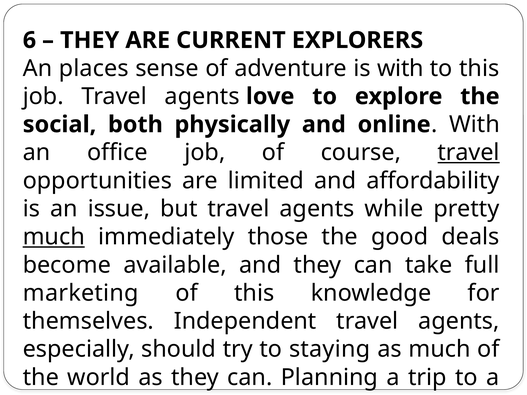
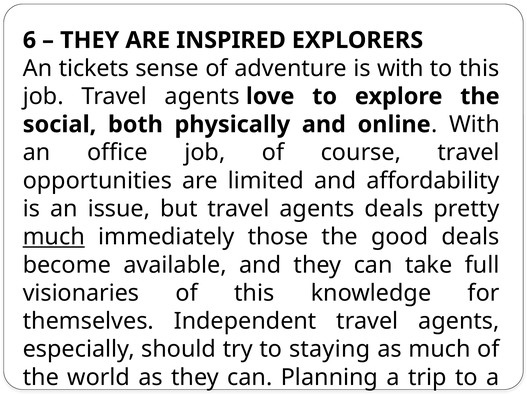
CURRENT: CURRENT -> INSPIRED
places: places -> tickets
travel at (469, 153) underline: present -> none
agents while: while -> deals
marketing: marketing -> visionaries
